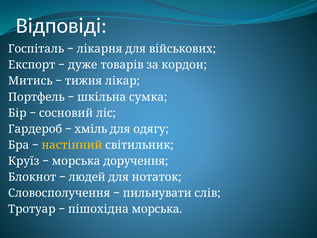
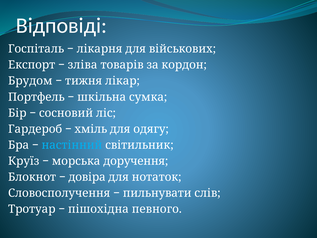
дуже: дуже -> зліва
Митись: Митись -> Брудом
настінний colour: yellow -> light blue
людей: людей -> довіра
пішохідна морська: морська -> певного
